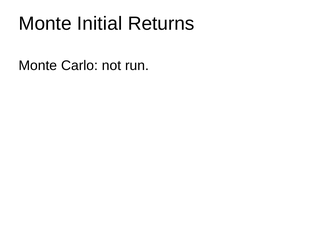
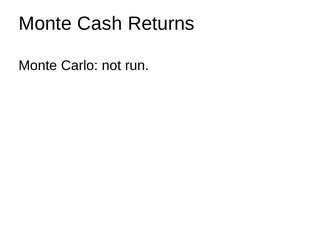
Initial: Initial -> Cash
